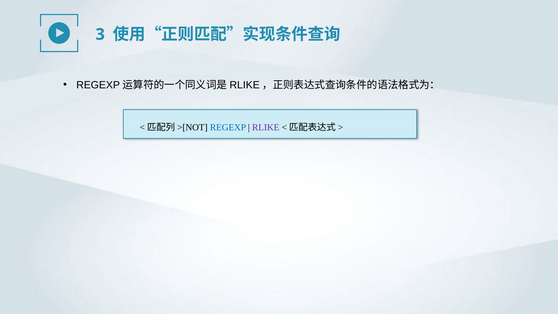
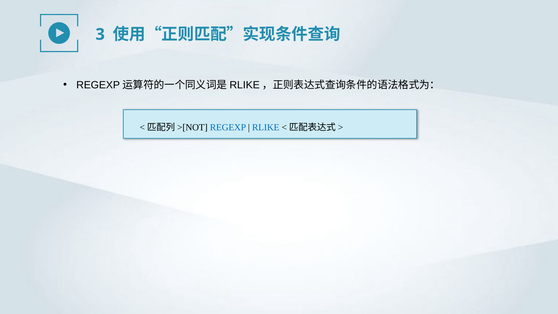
RLIKE colour: purple -> blue
